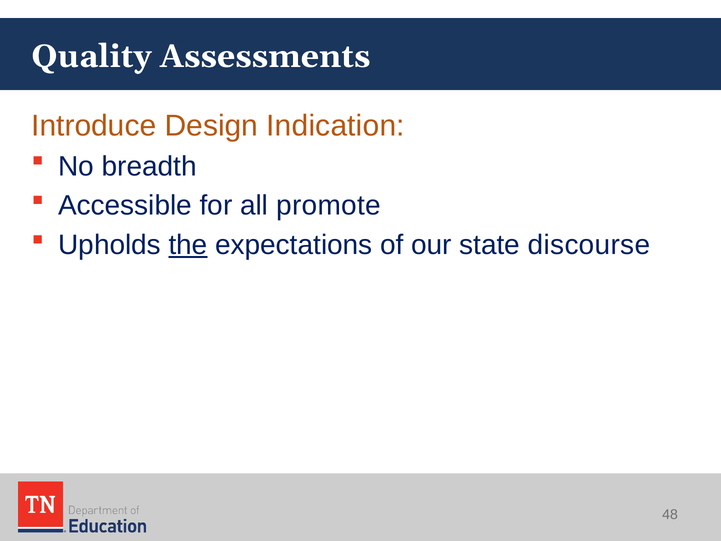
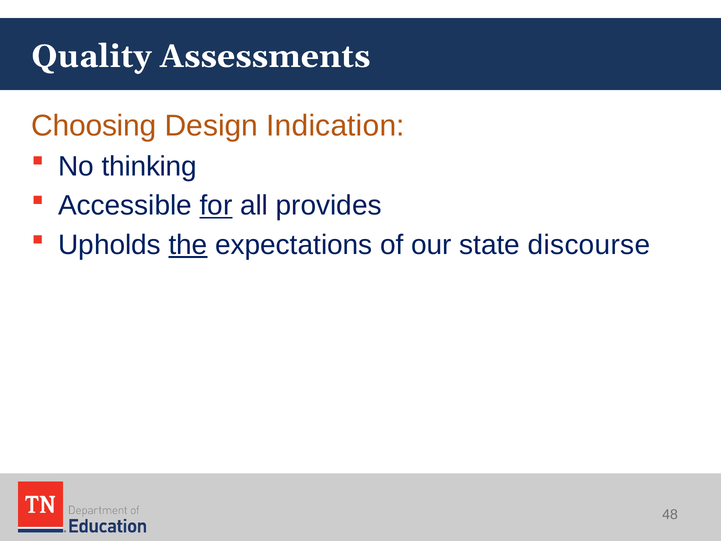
Introduce: Introduce -> Choosing
breadth: breadth -> thinking
for underline: none -> present
promote: promote -> provides
